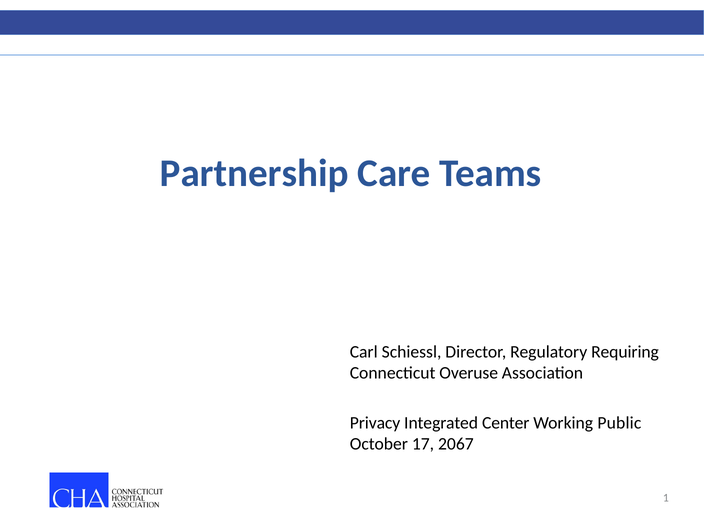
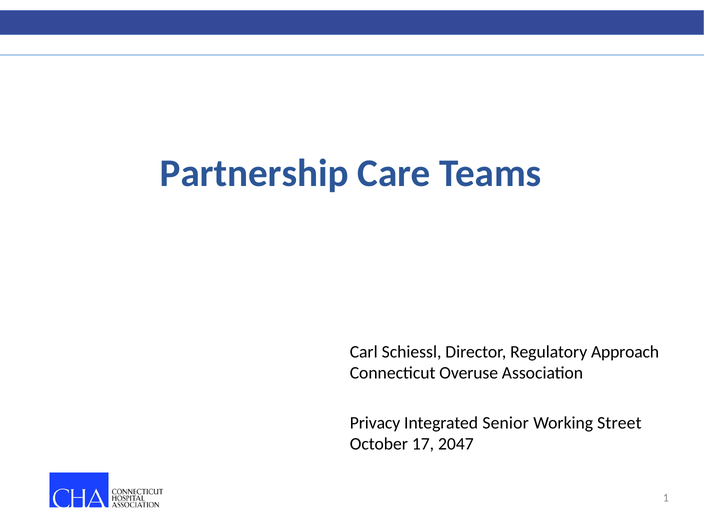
Requiring: Requiring -> Approach
Center: Center -> Senior
Public: Public -> Street
2067: 2067 -> 2047
